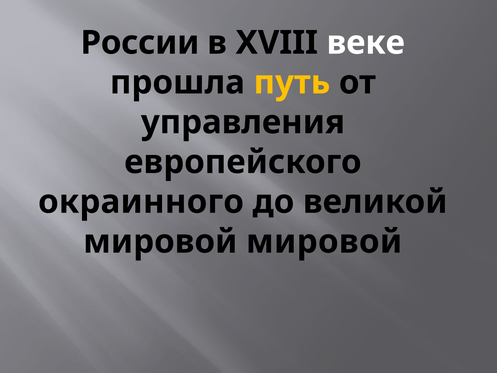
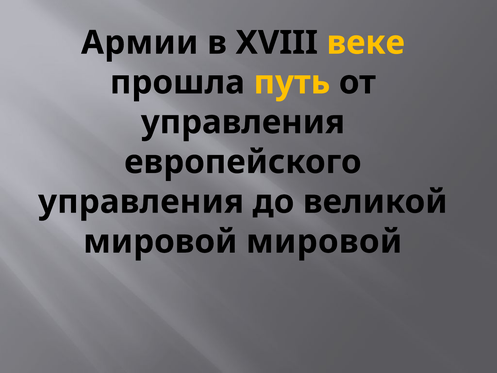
России: России -> Армии
веке colour: white -> yellow
окраинного at (141, 202): окраинного -> управления
